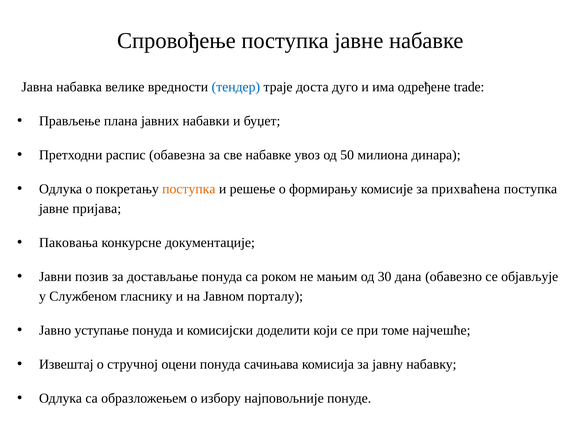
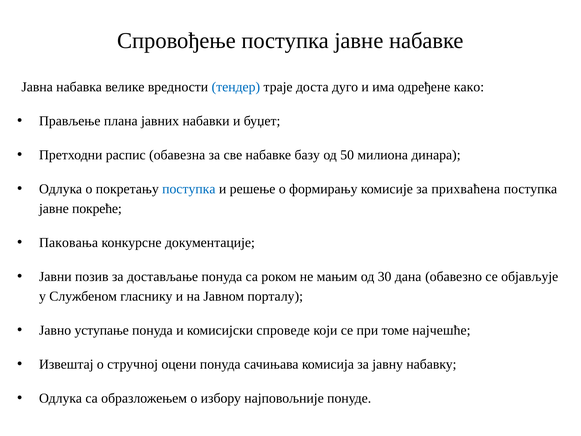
trade: trade -> како
увоз: увоз -> базу
поступка at (189, 189) colour: orange -> blue
пријава: пријава -> покреће
доделити: доделити -> спроведе
